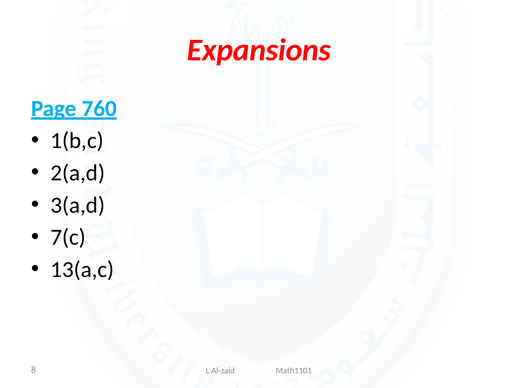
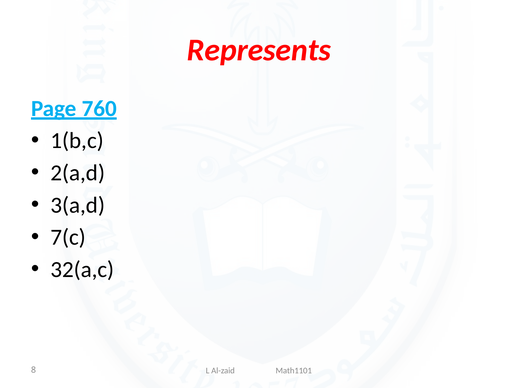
Expansions: Expansions -> Represents
13(a,c: 13(a,c -> 32(a,c
